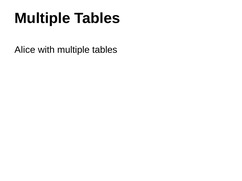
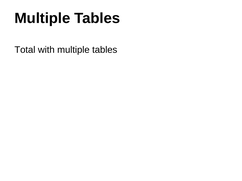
Alice: Alice -> Total
